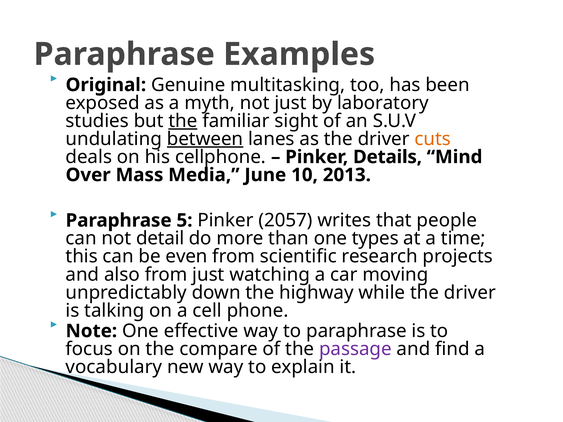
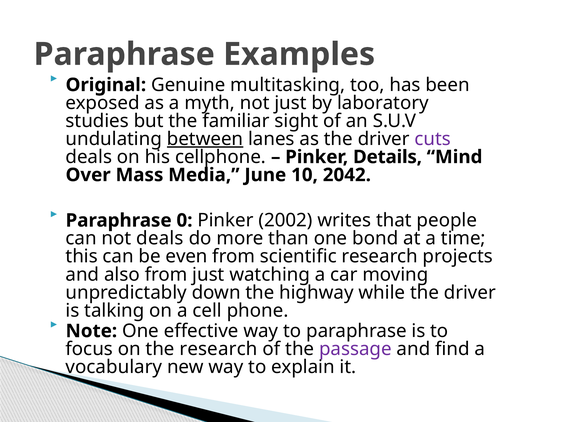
the at (183, 121) underline: present -> none
cuts colour: orange -> purple
2013: 2013 -> 2042
5: 5 -> 0
2057: 2057 -> 2002
not detail: detail -> deals
types: types -> bond
the compare: compare -> research
